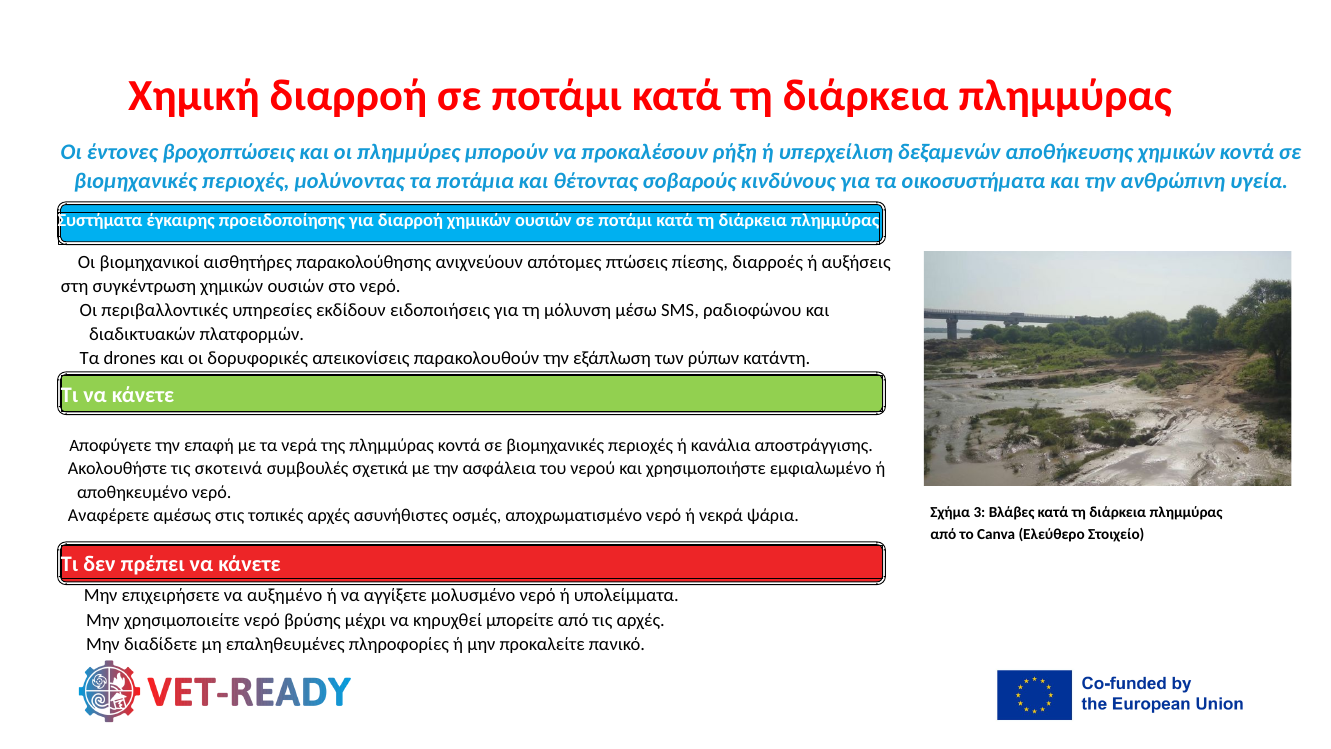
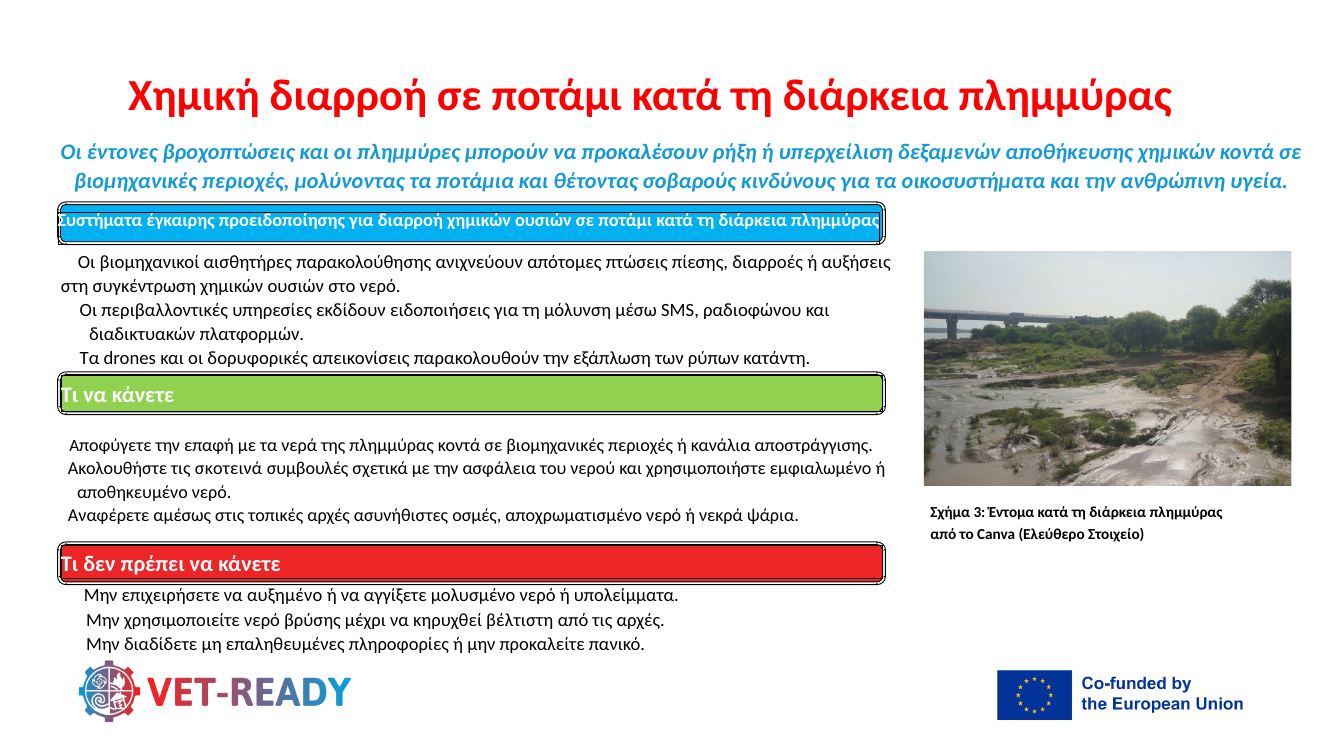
Βλάβες: Βλάβες -> Έντομα
μπορείτε: μπορείτε -> βέλτιστη
